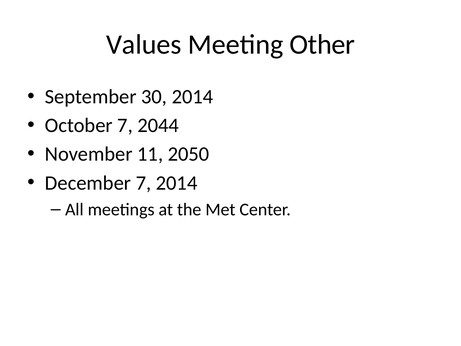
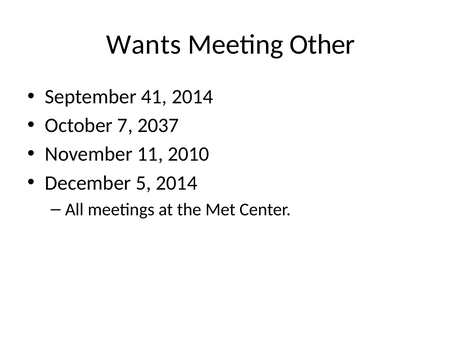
Values: Values -> Wants
30: 30 -> 41
2044: 2044 -> 2037
2050: 2050 -> 2010
December 7: 7 -> 5
